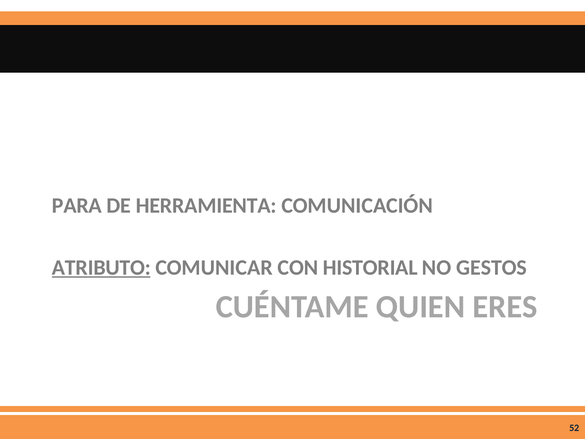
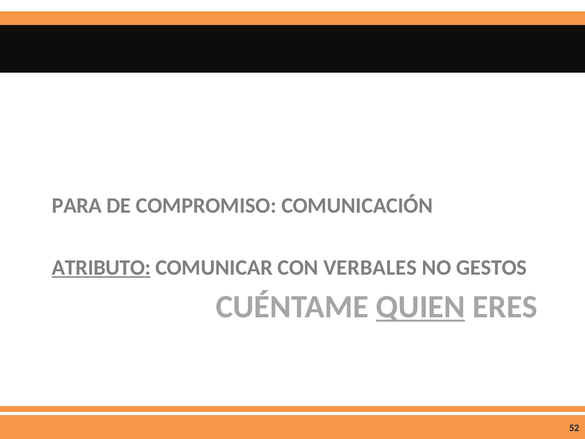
HERRAMIENTA: HERRAMIENTA -> COMPROMISO
HISTORIAL: HISTORIAL -> VERBALES
QUIEN underline: none -> present
